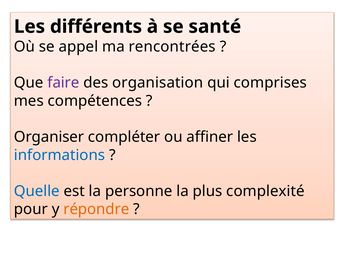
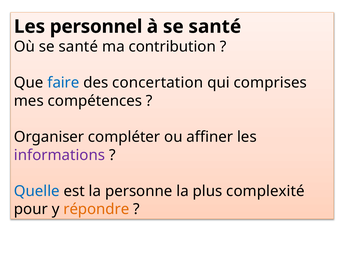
différents: différents -> personnel
Où se appel: appel -> santé
rencontrées: rencontrées -> contribution
faire colour: purple -> blue
organisation: organisation -> concertation
informations colour: blue -> purple
